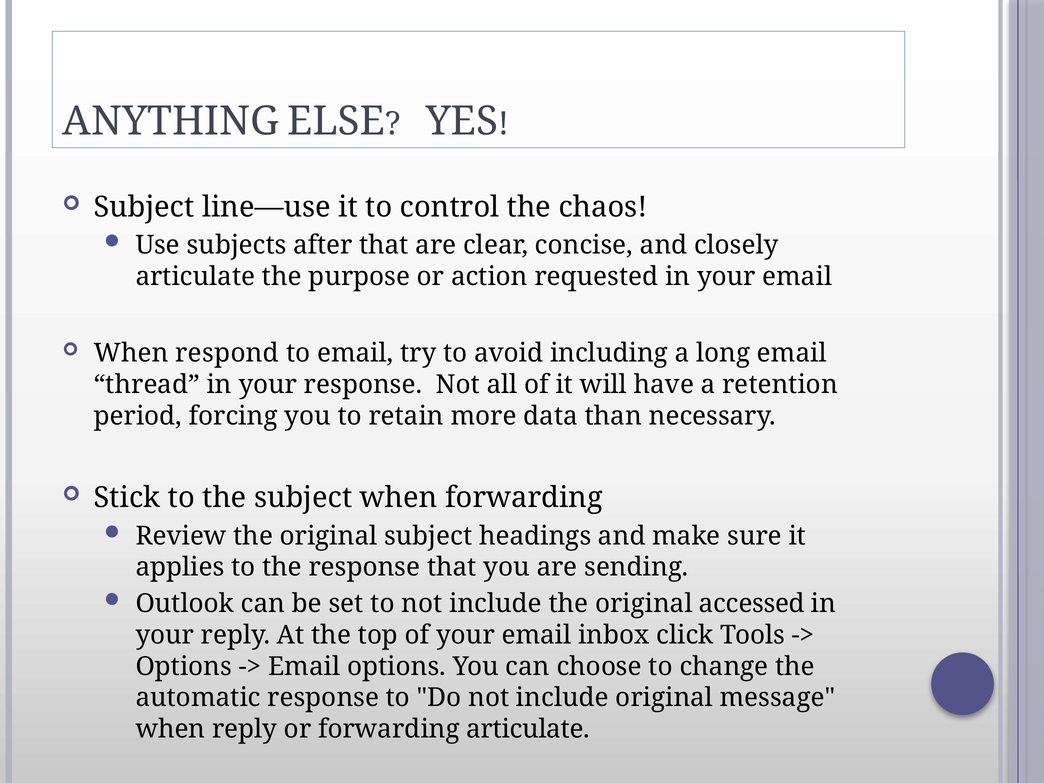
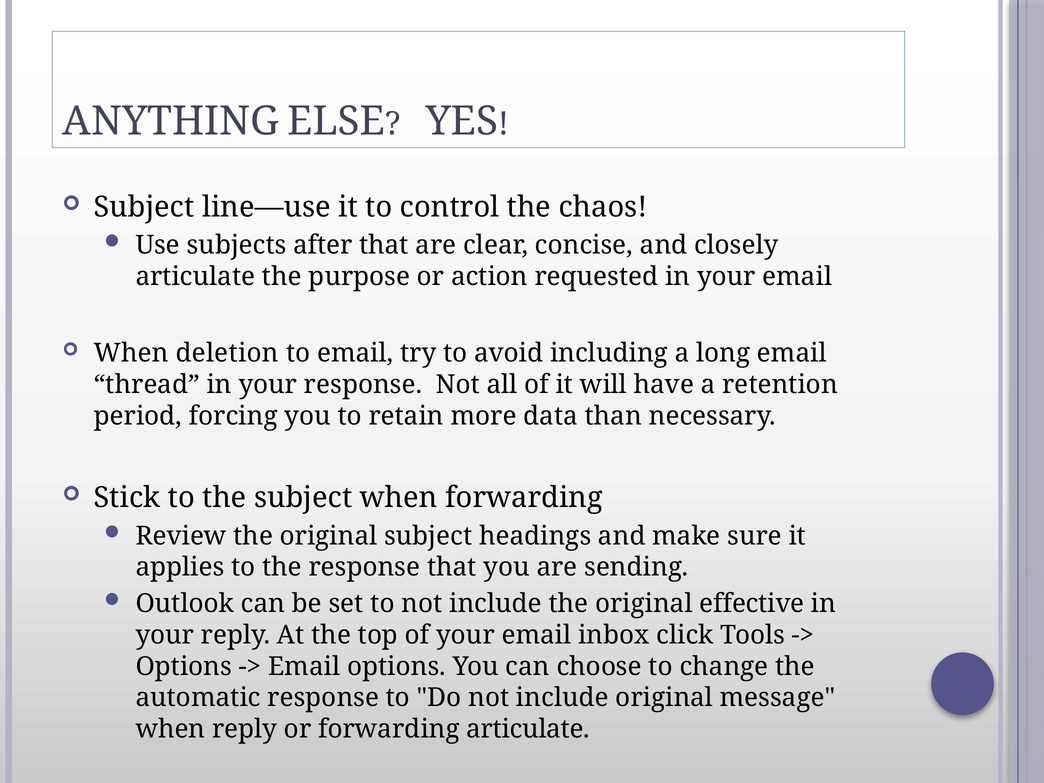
respond: respond -> deletion
accessed: accessed -> effective
